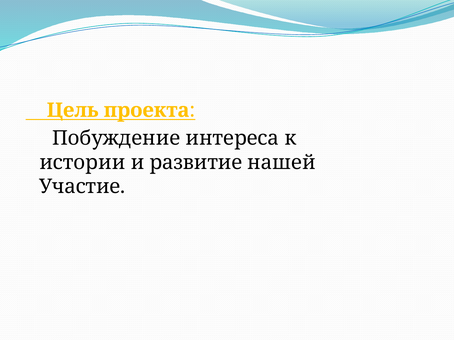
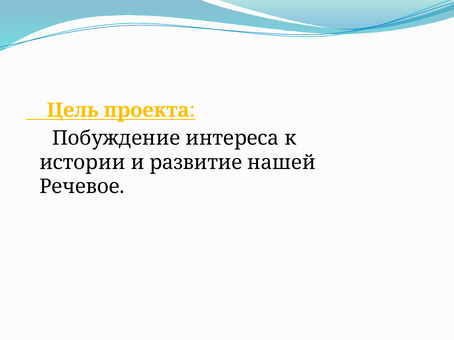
Участие: Участие -> Речевое
